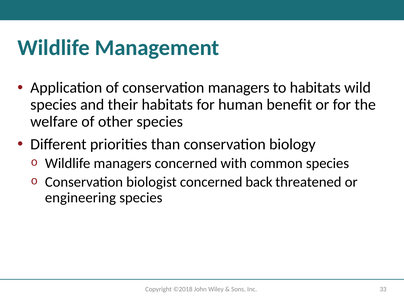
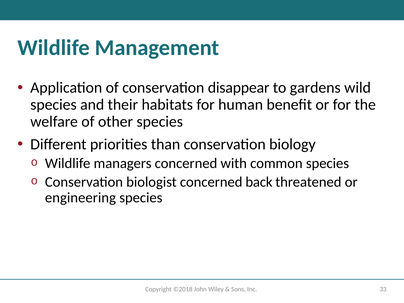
conservation managers: managers -> disappear
to habitats: habitats -> gardens
